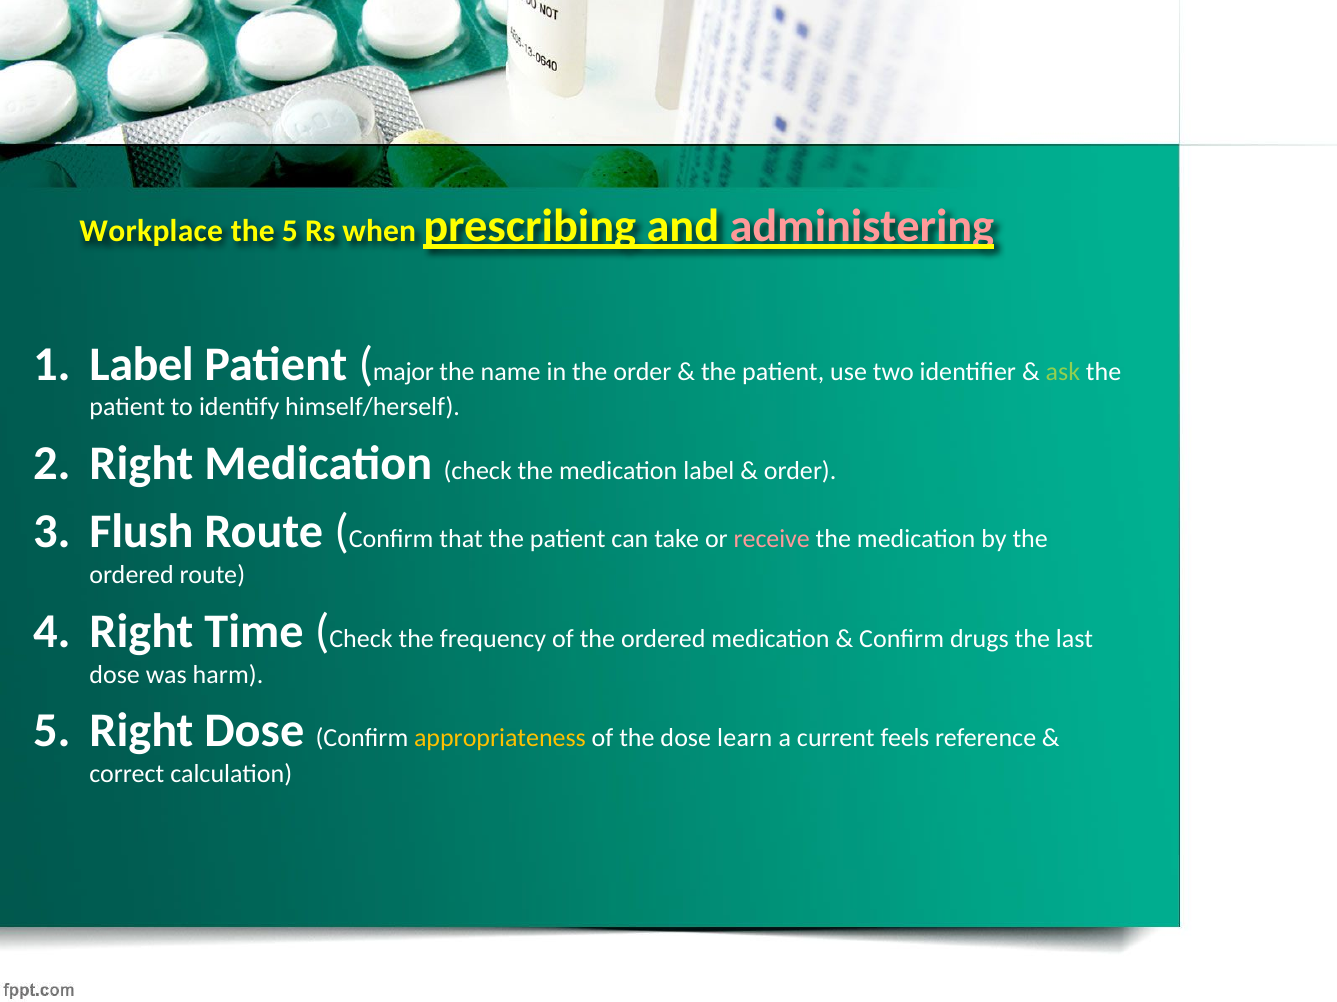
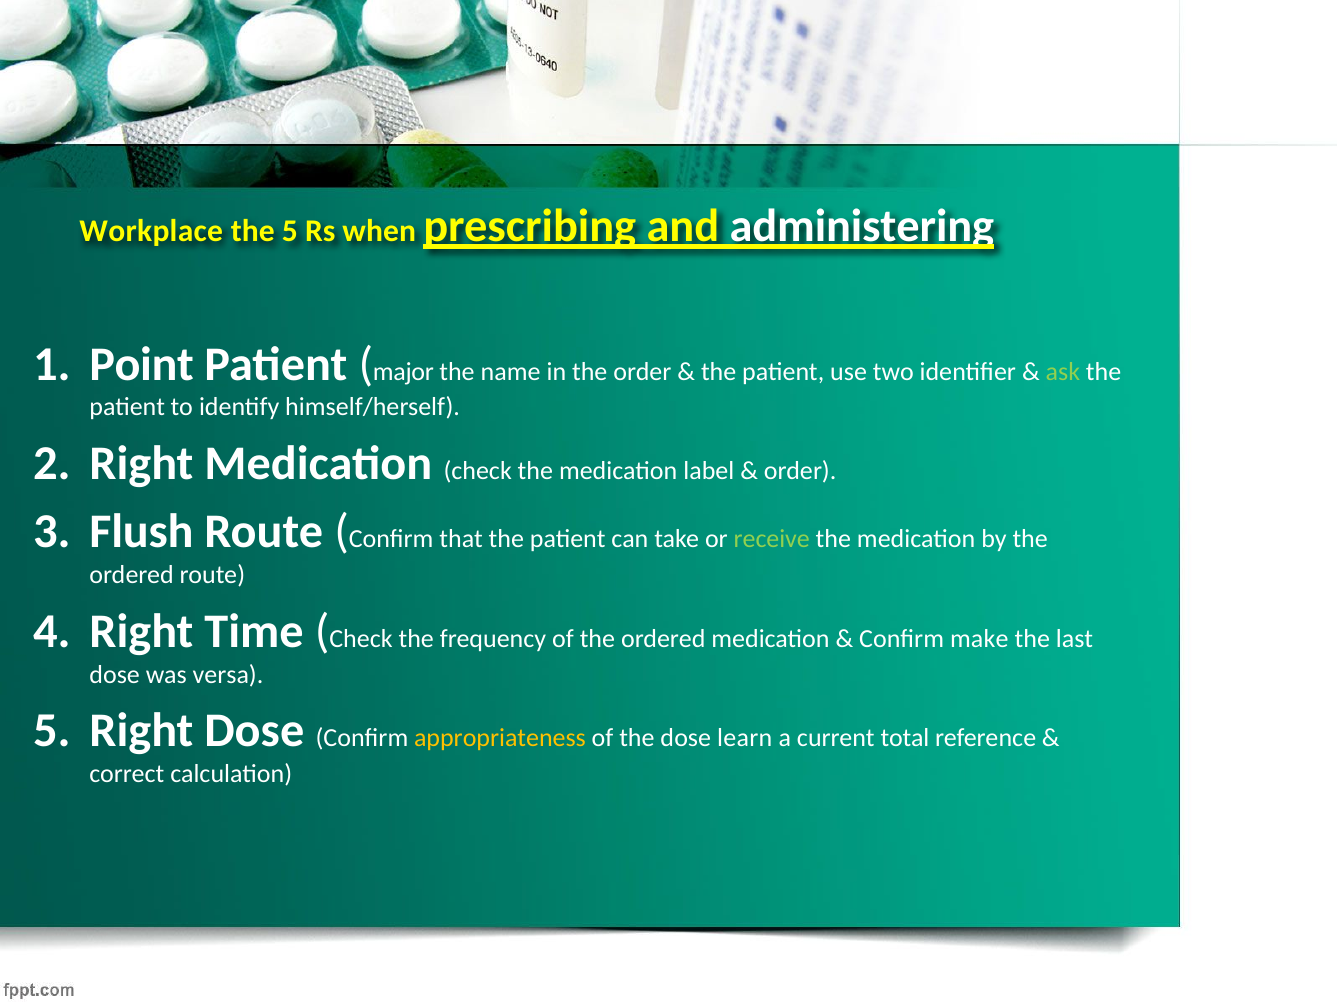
administering colour: pink -> white
Label at (142, 365): Label -> Point
receive colour: pink -> light green
drugs: drugs -> make
harm: harm -> versa
feels: feels -> total
